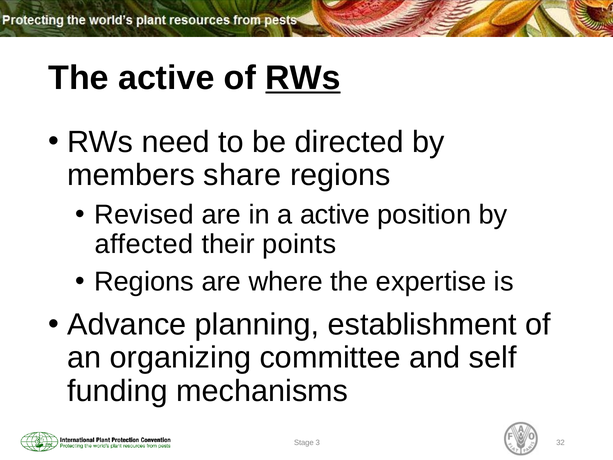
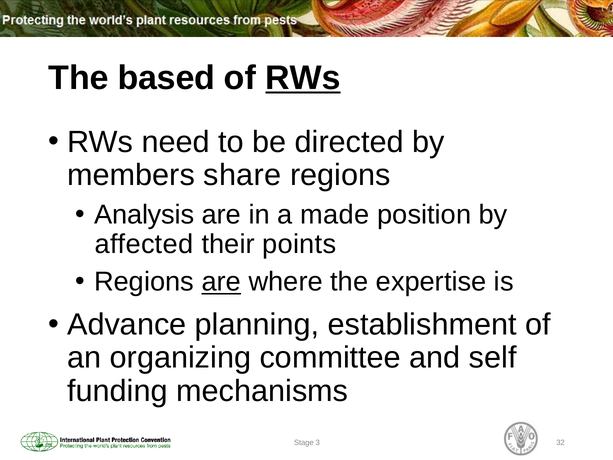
The active: active -> based
Revised: Revised -> Analysis
a active: active -> made
are at (221, 282) underline: none -> present
